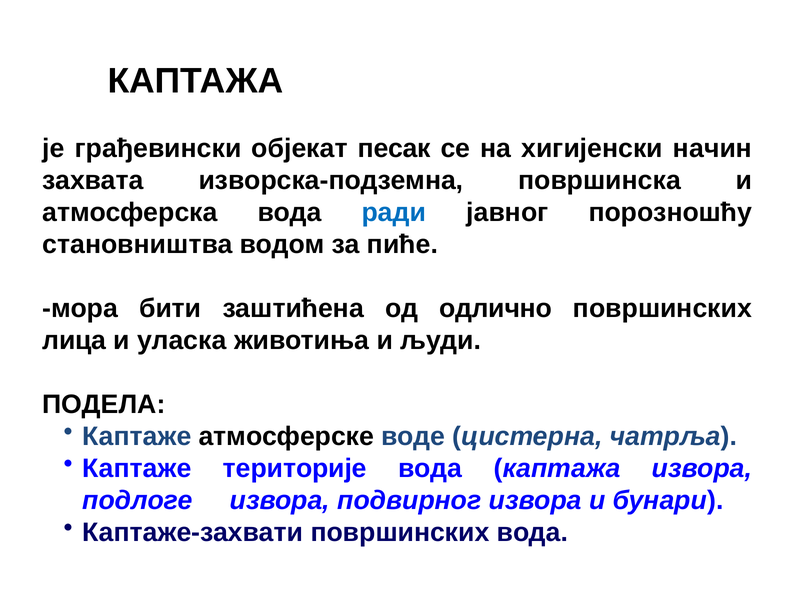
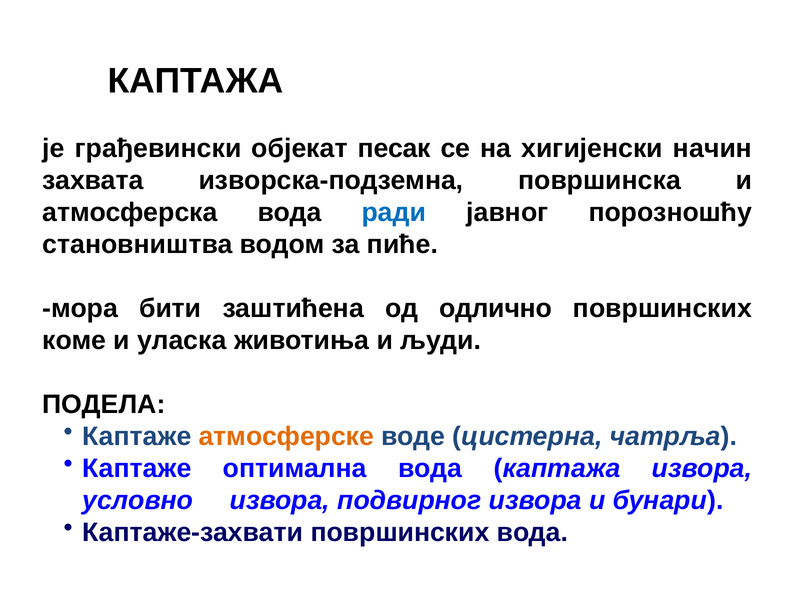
лица: лица -> коме
атмосферске colour: black -> orange
територије: територије -> оптимална
подлоге: подлоге -> условно
